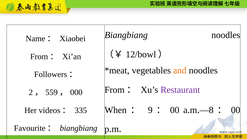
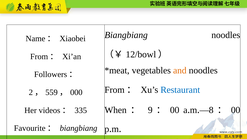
Restaurant colour: purple -> blue
